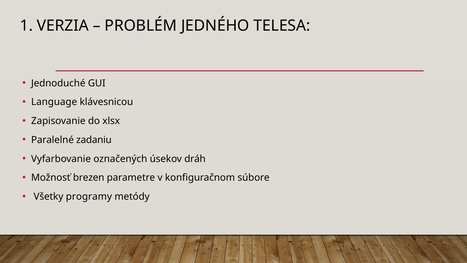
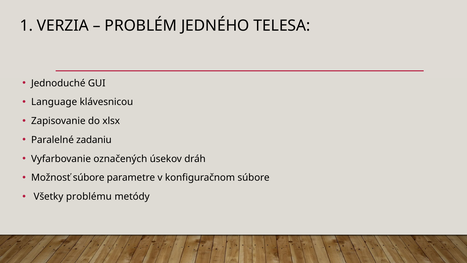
Možnosť brezen: brezen -> súbore
programy: programy -> problému
